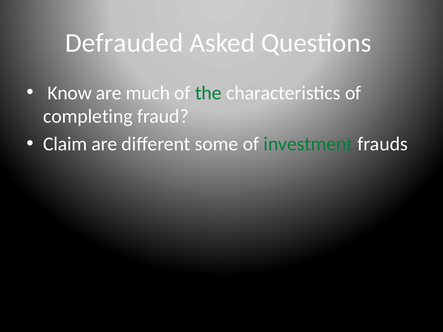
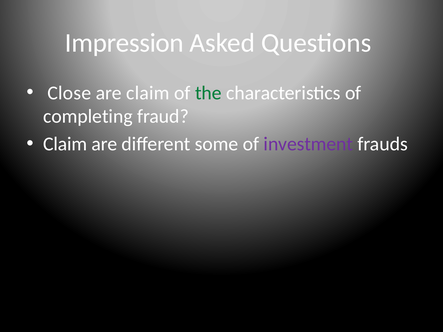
Defrauded: Defrauded -> Impression
Know: Know -> Close
are much: much -> claim
investment colour: green -> purple
